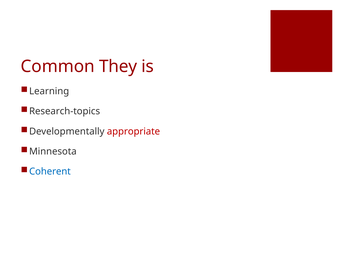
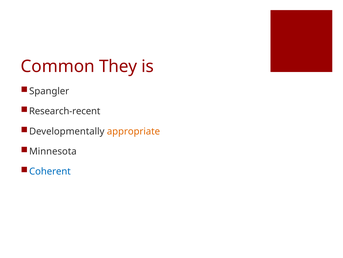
Learning: Learning -> Spangler
Research-topics: Research-topics -> Research-recent
appropriate colour: red -> orange
